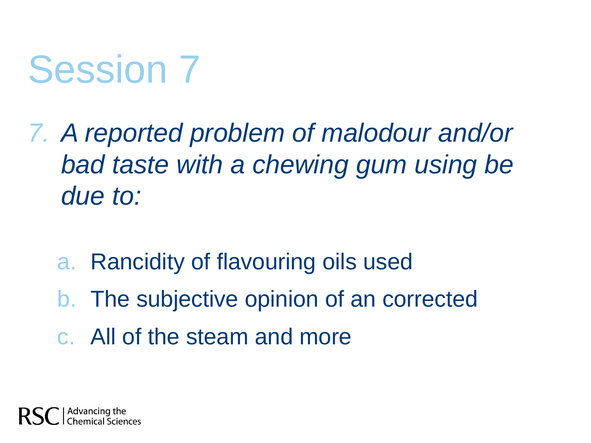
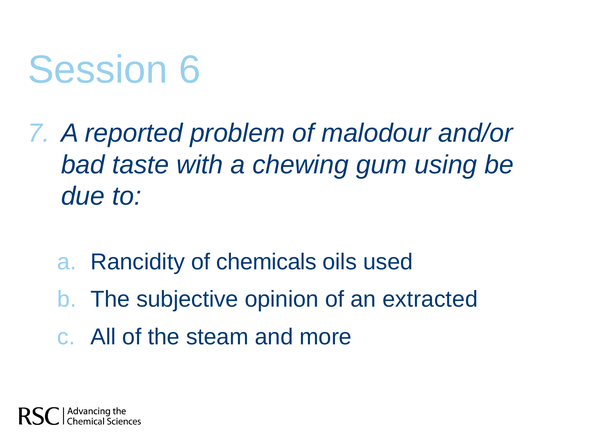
Session 7: 7 -> 6
flavouring: flavouring -> chemicals
corrected: corrected -> extracted
